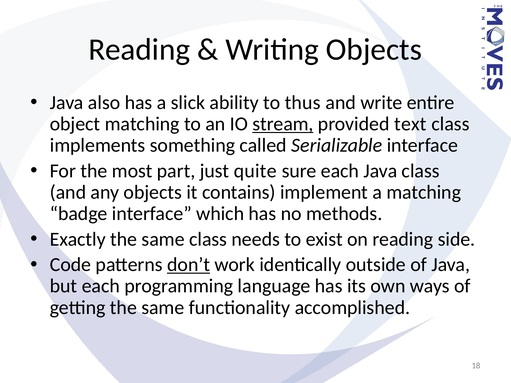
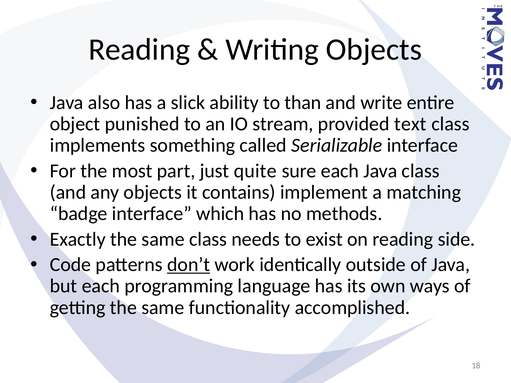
thus: thus -> than
object matching: matching -> punished
stream underline: present -> none
